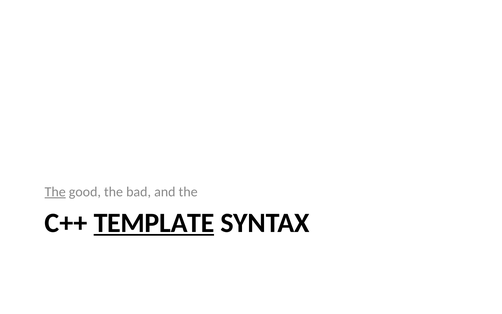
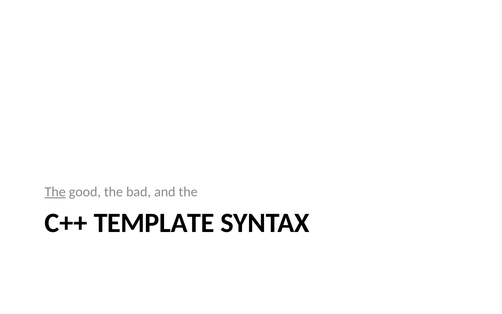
TEMPLATE underline: present -> none
